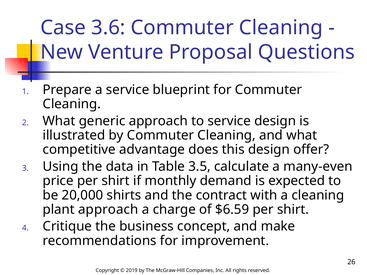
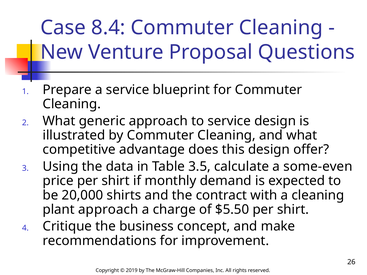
3.6: 3.6 -> 8.4
many-even: many-even -> some-even
$6.59: $6.59 -> $5.50
